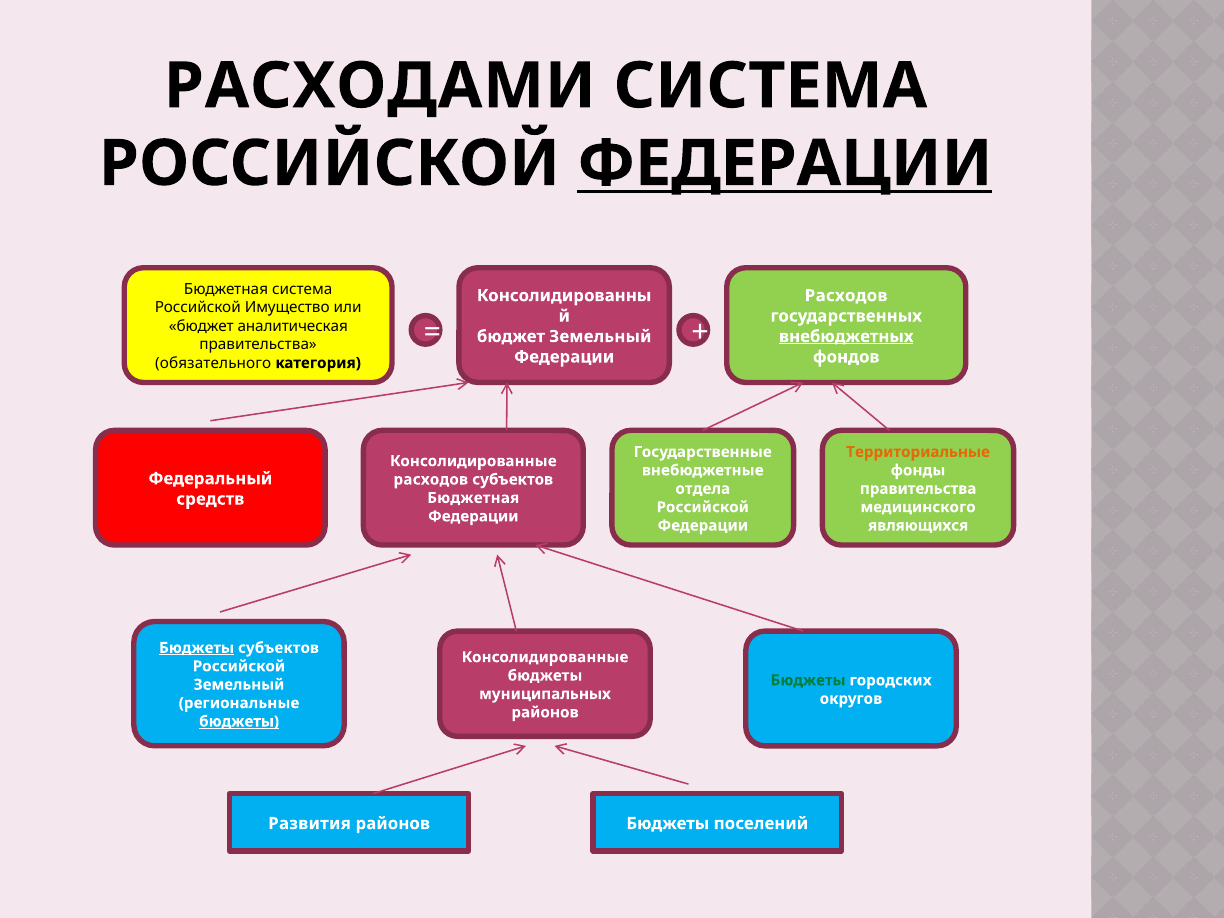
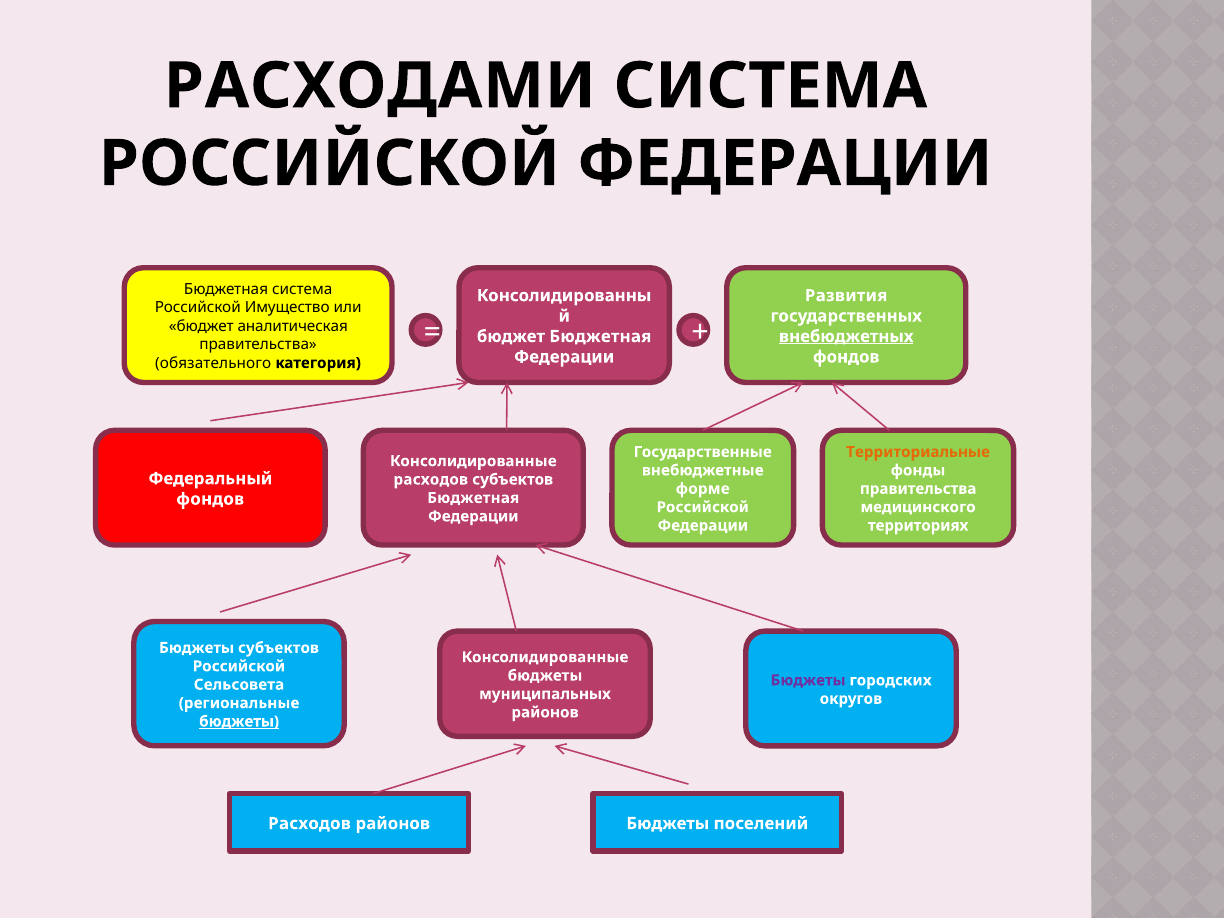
ФЕДЕРАЦИИ at (785, 164) underline: present -> none
Расходов at (846, 296): Расходов -> Развития
бюджет Земельный: Земельный -> Бюджетная
отдела: отдела -> форме
средств at (210, 499): средств -> фондов
являющихся: являющихся -> территориях
Бюджеты at (197, 648) underline: present -> none
Бюджеты at (808, 680) colour: green -> purple
Земельный at (239, 685): Земельный -> Сельсовета
Развития at (310, 824): Развития -> Расходов
